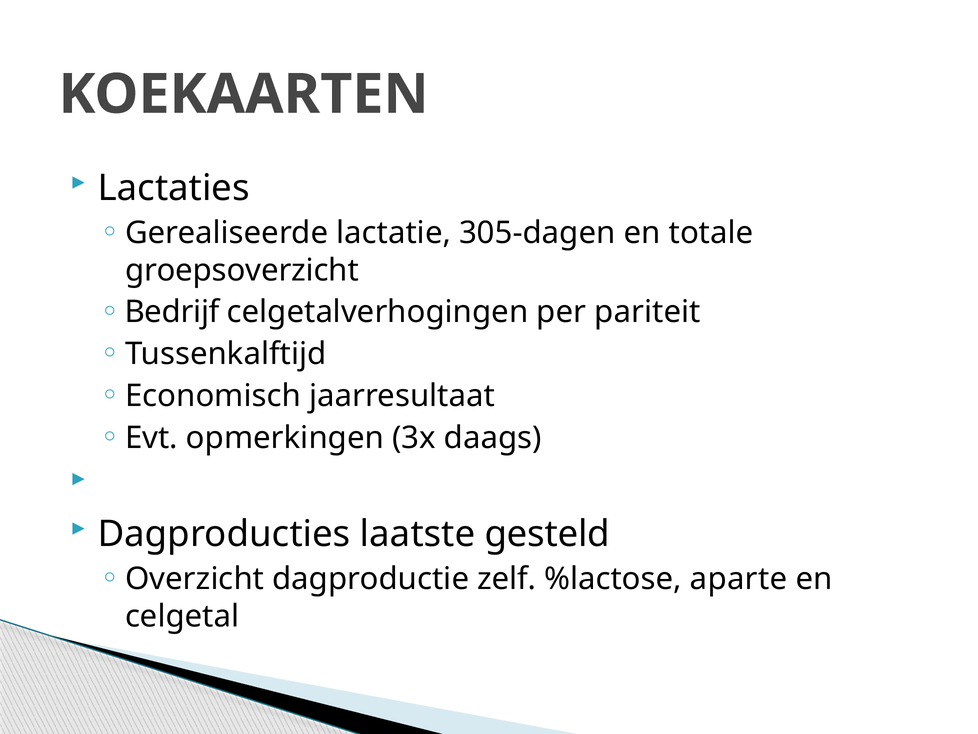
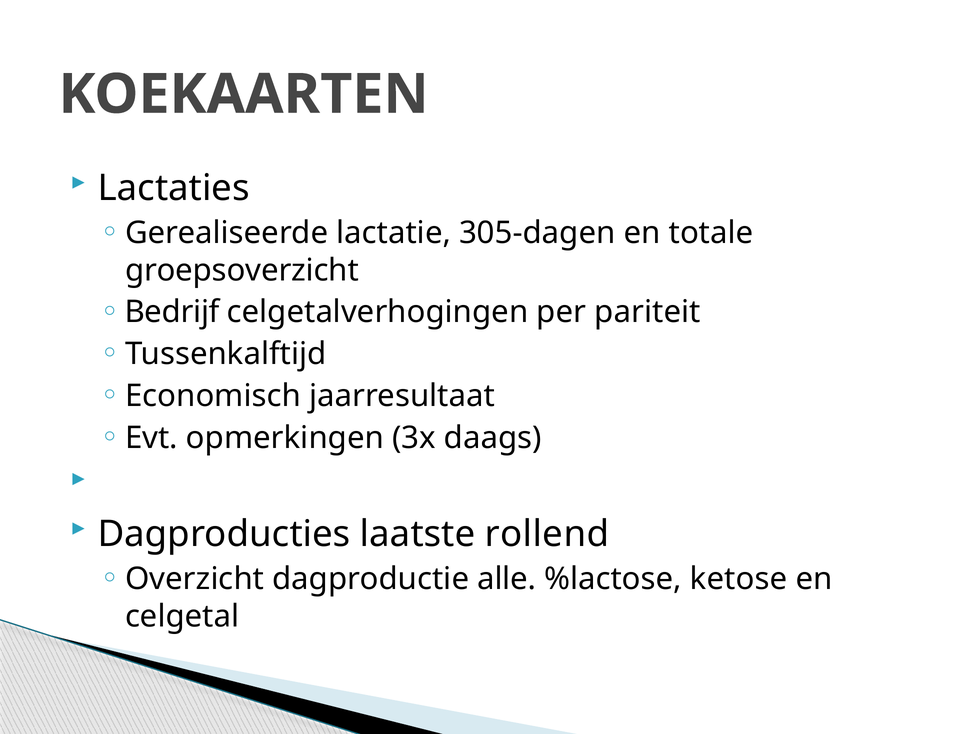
gesteld: gesteld -> rollend
zelf: zelf -> alle
aparte: aparte -> ketose
